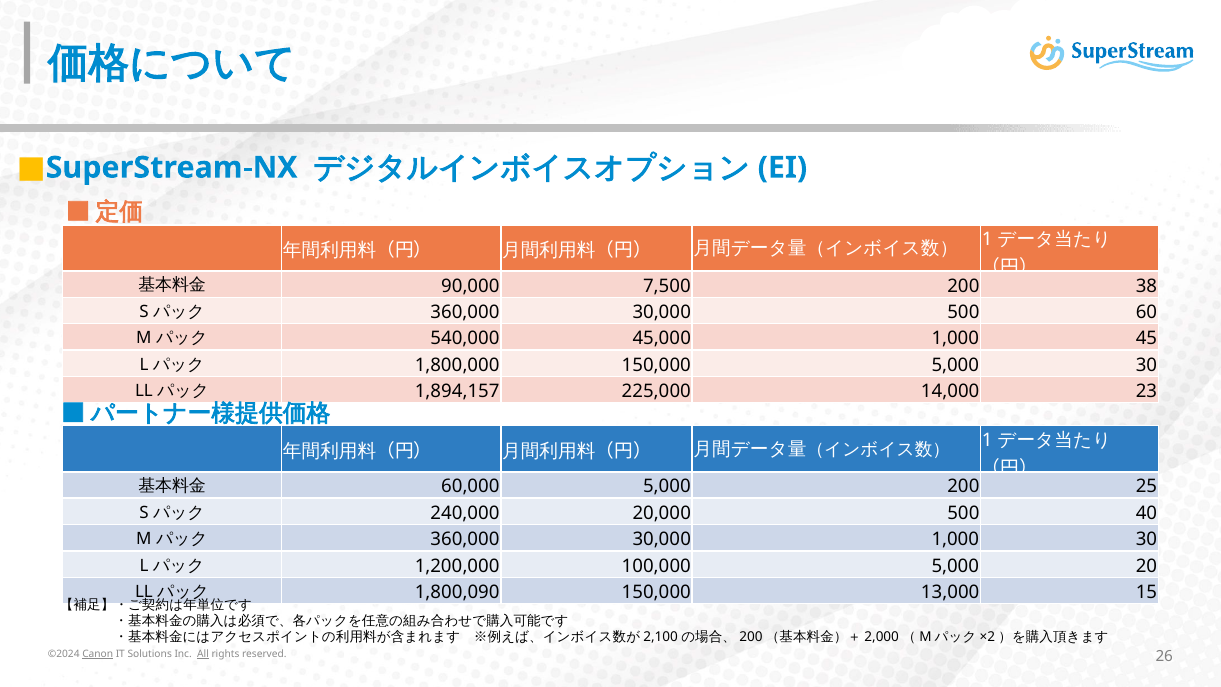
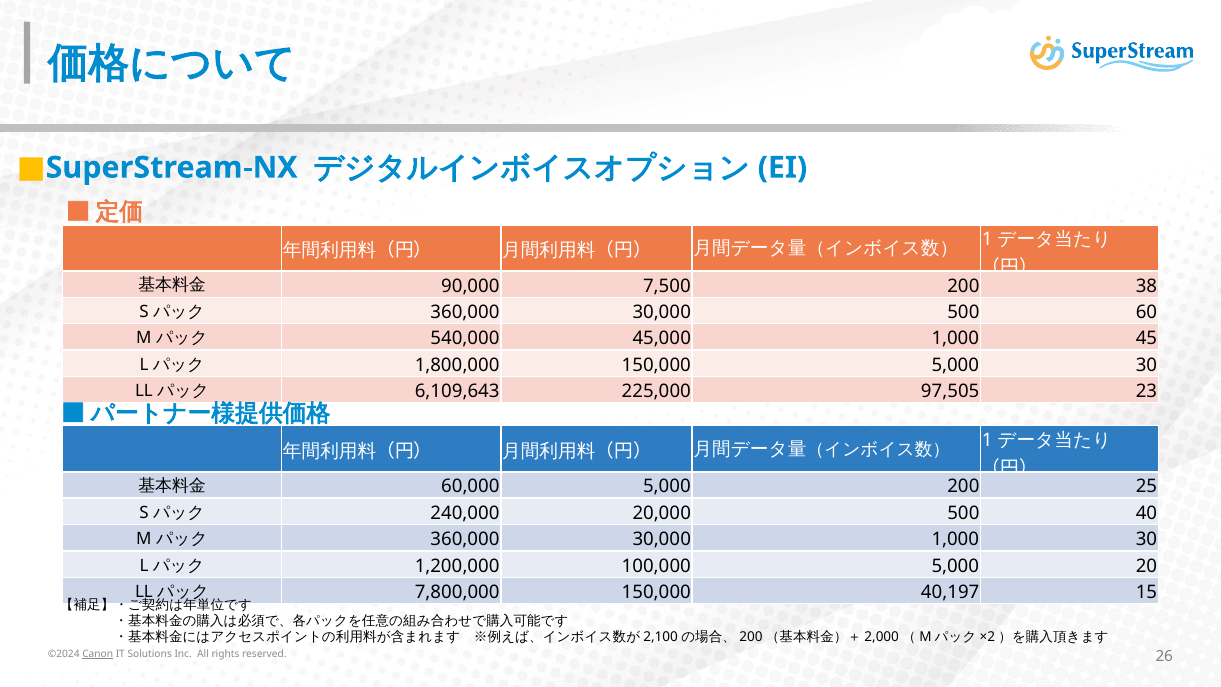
1,894,157: 1,894,157 -> 6,109,643
14,000: 14,000 -> 97,505
1,800,090: 1,800,090 -> 7,800,000
13,000: 13,000 -> 40,197
All underline: present -> none
